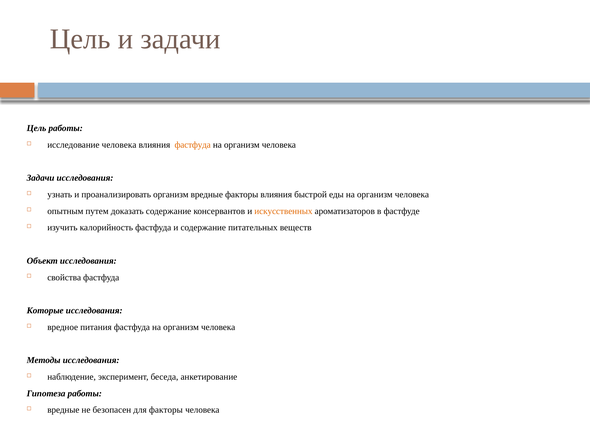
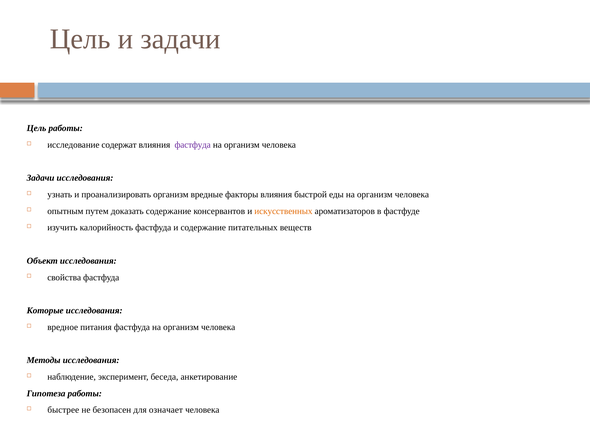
исследование человека: человека -> содержат
фастфуда at (193, 145) colour: orange -> purple
вредные at (63, 410): вредные -> быстрее
для факторы: факторы -> означает
